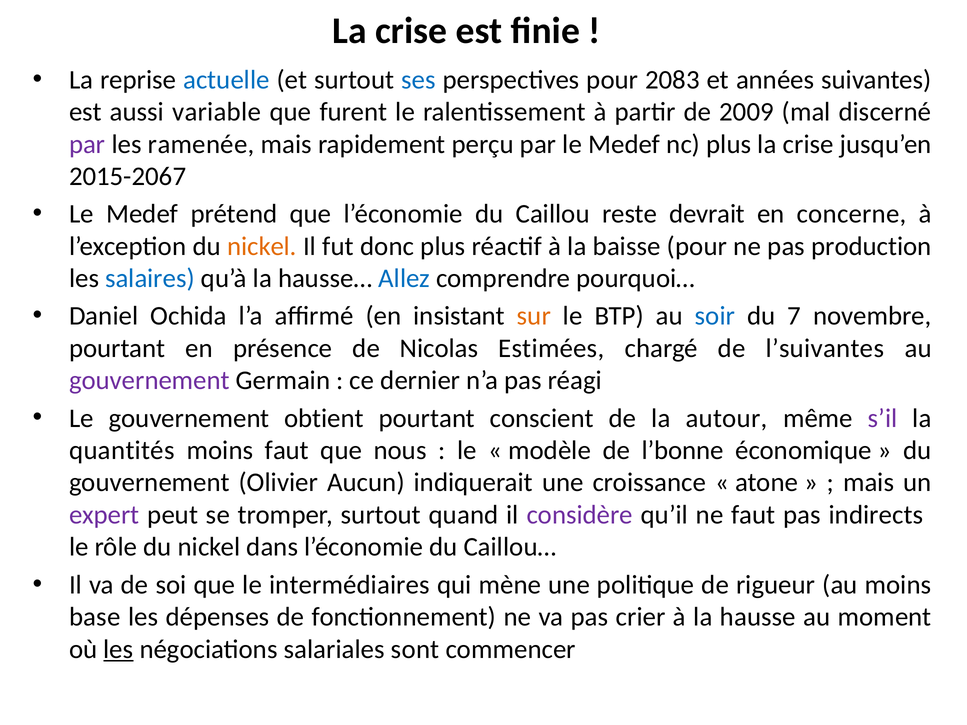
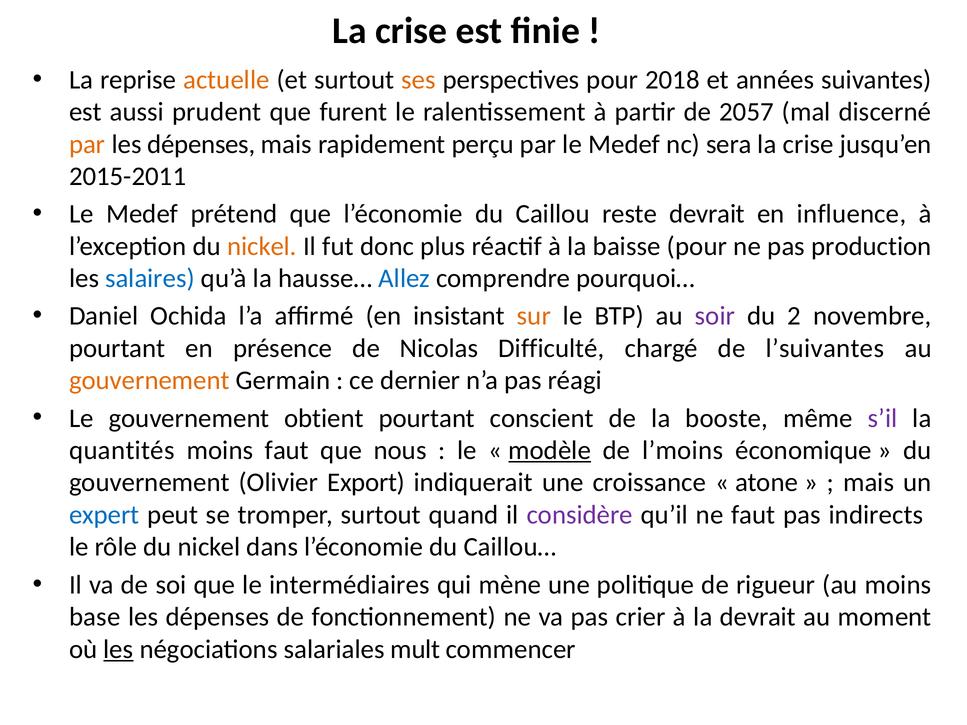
actuelle colour: blue -> orange
ses colour: blue -> orange
2083: 2083 -> 2018
variable: variable -> prudent
2009: 2009 -> 2057
par at (87, 144) colour: purple -> orange
ramenée at (201, 144): ramenée -> dépenses
nc plus: plus -> sera
2015-2067: 2015-2067 -> 2015-2011
concerne: concerne -> influence
soir colour: blue -> purple
7: 7 -> 2
Estimées: Estimées -> Difficulté
gouvernement at (149, 381) colour: purple -> orange
autour: autour -> booste
modèle underline: none -> present
l’bonne: l’bonne -> l’moins
Aucun: Aucun -> Export
expert colour: purple -> blue
la hausse: hausse -> devrait
sont: sont -> mult
